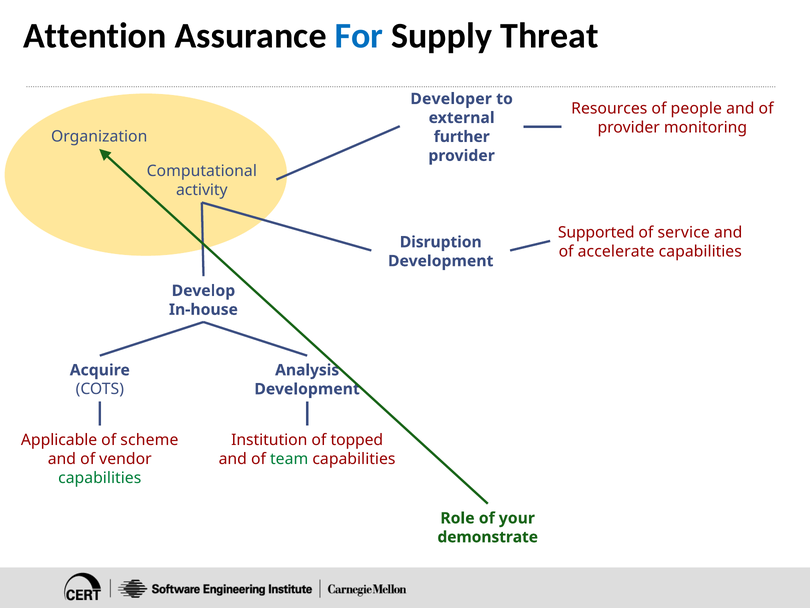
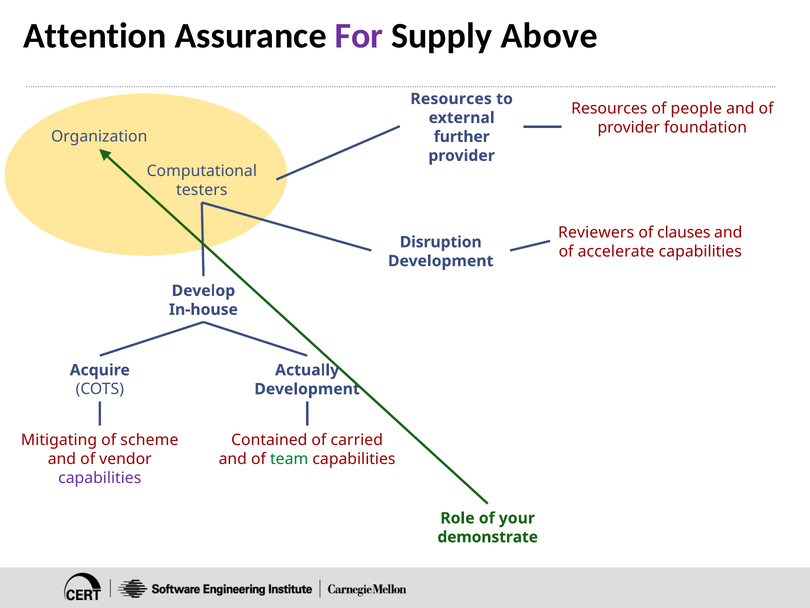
For colour: blue -> purple
Threat: Threat -> Above
Developer at (451, 99): Developer -> Resources
monitoring: monitoring -> foundation
activity: activity -> testers
Supported: Supported -> Reviewers
service: service -> clauses
Analysis: Analysis -> Actually
Applicable: Applicable -> Mitigating
Institution: Institution -> Contained
topped: topped -> carried
capabilities at (100, 478) colour: green -> purple
